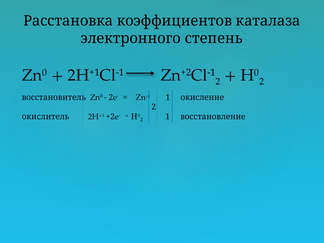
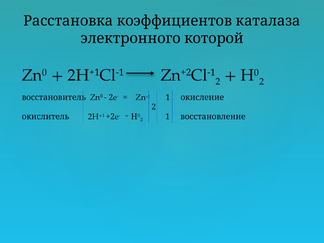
степень: степень -> которой
